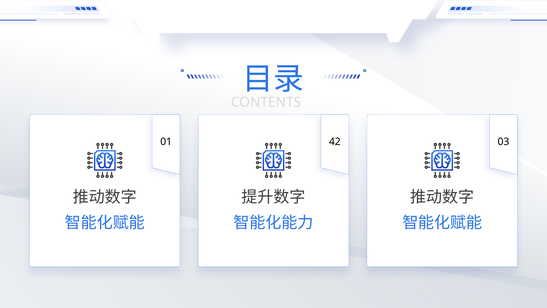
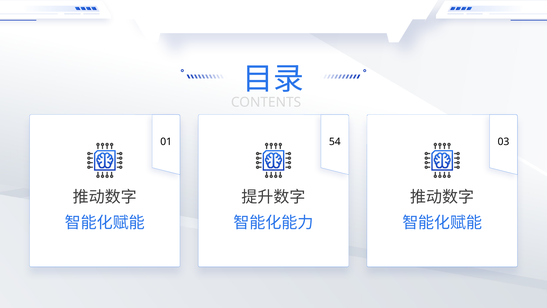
42: 42 -> 54
